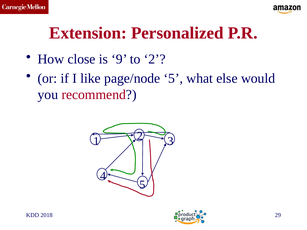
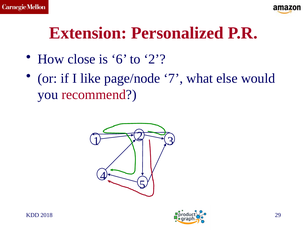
9: 9 -> 6
page/node 5: 5 -> 7
